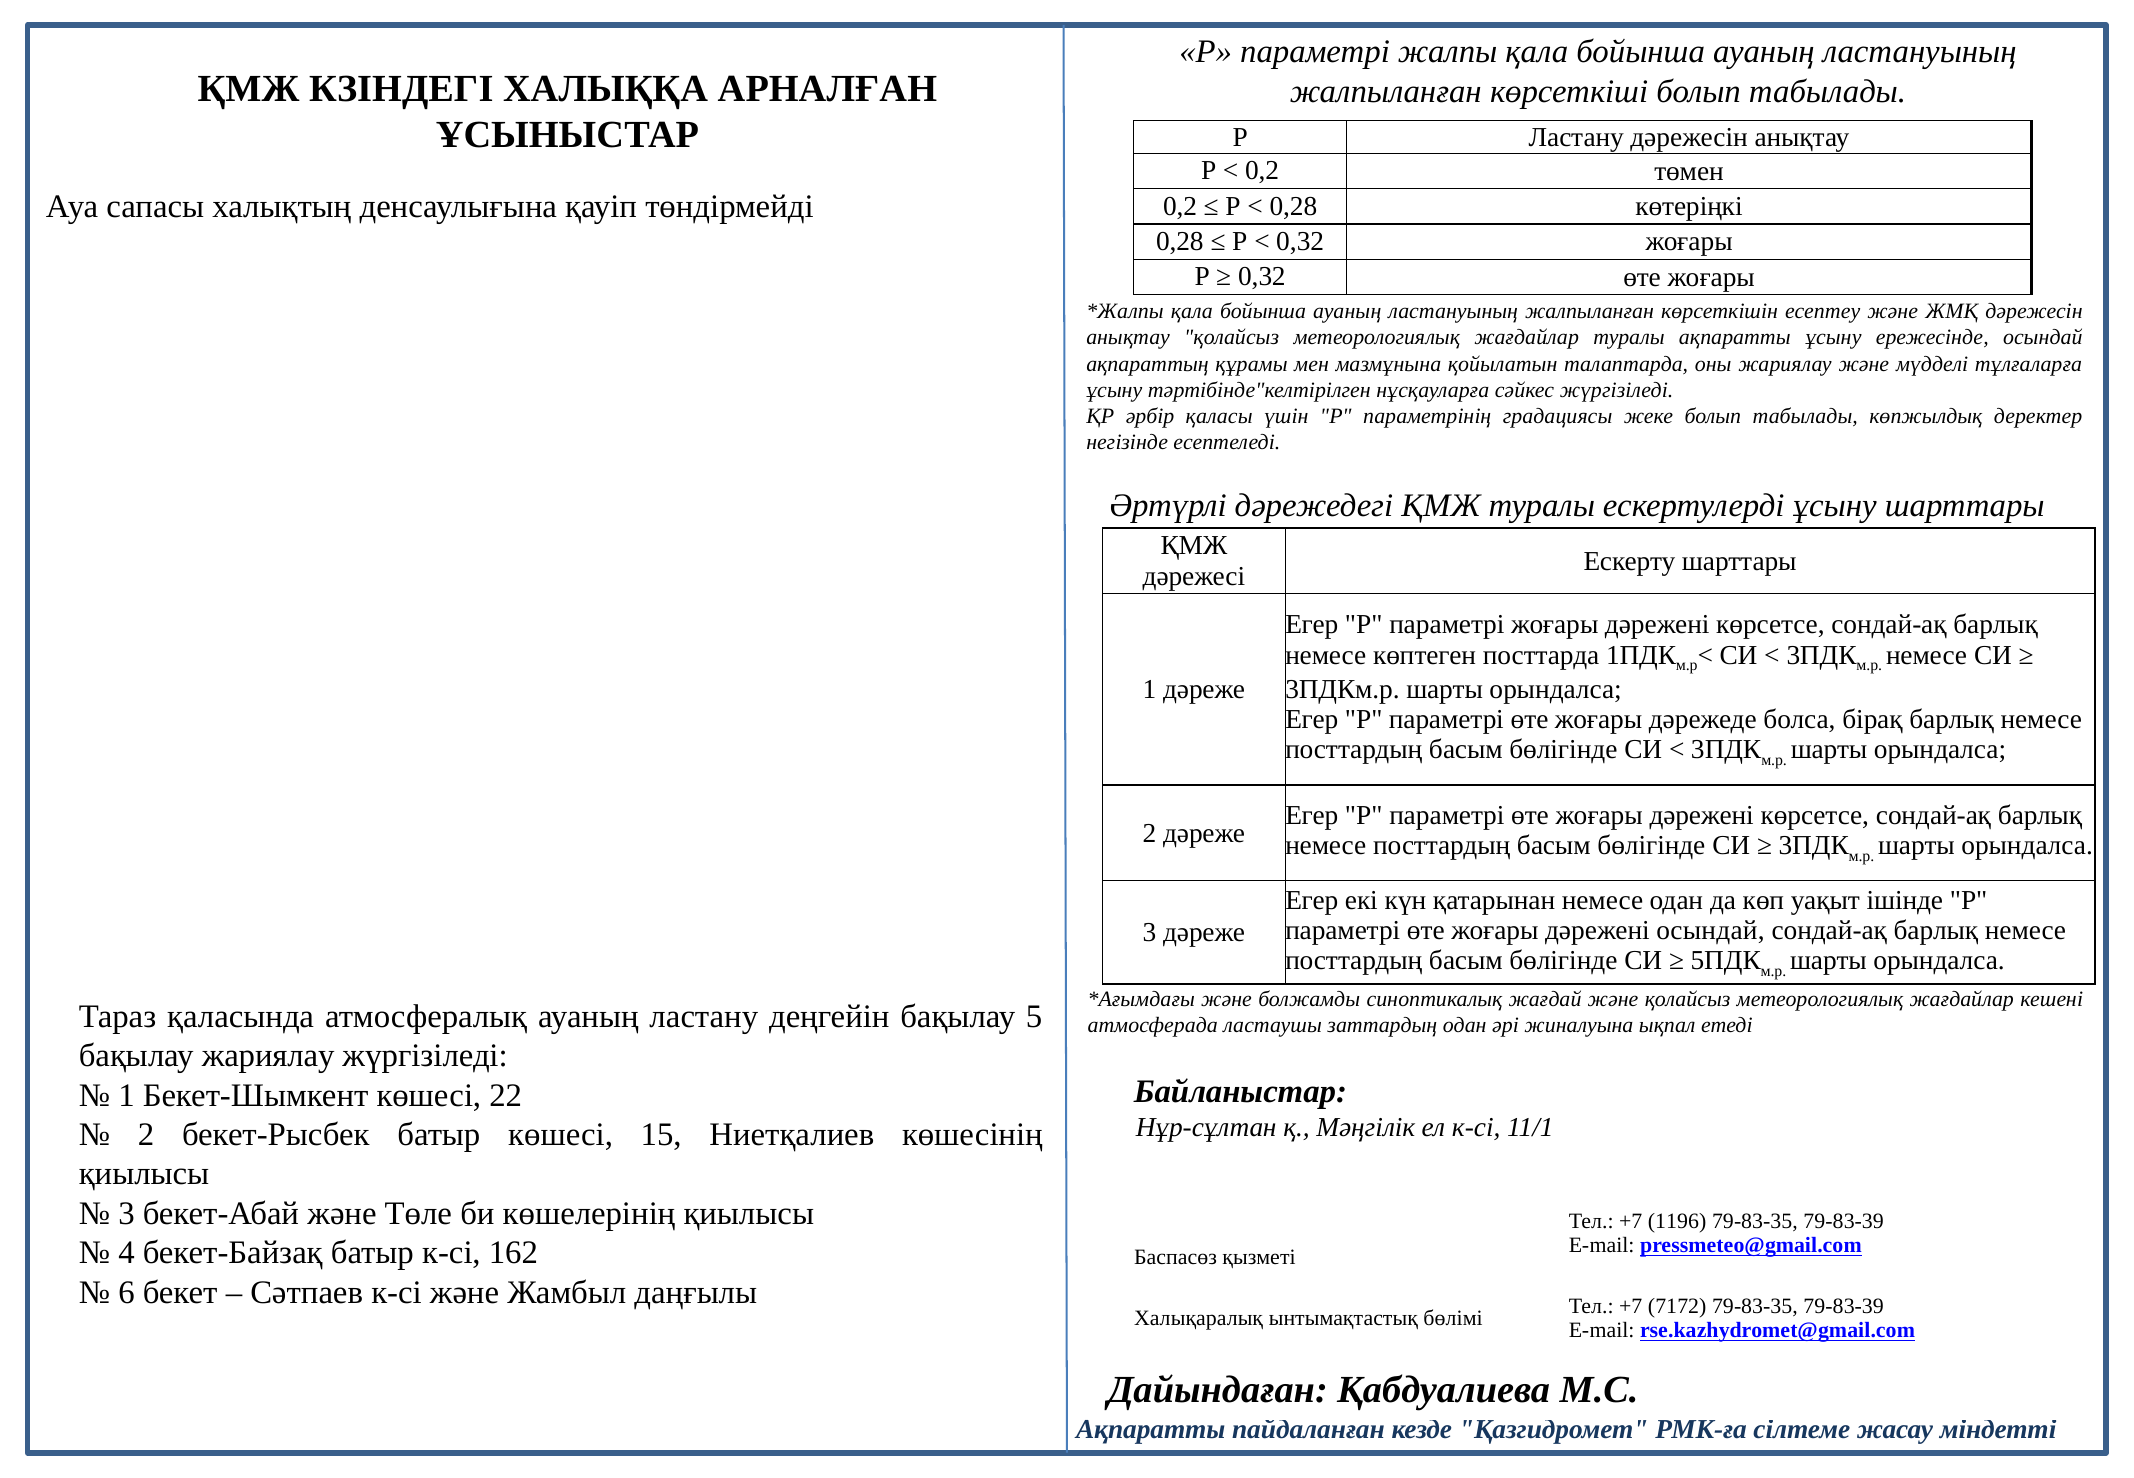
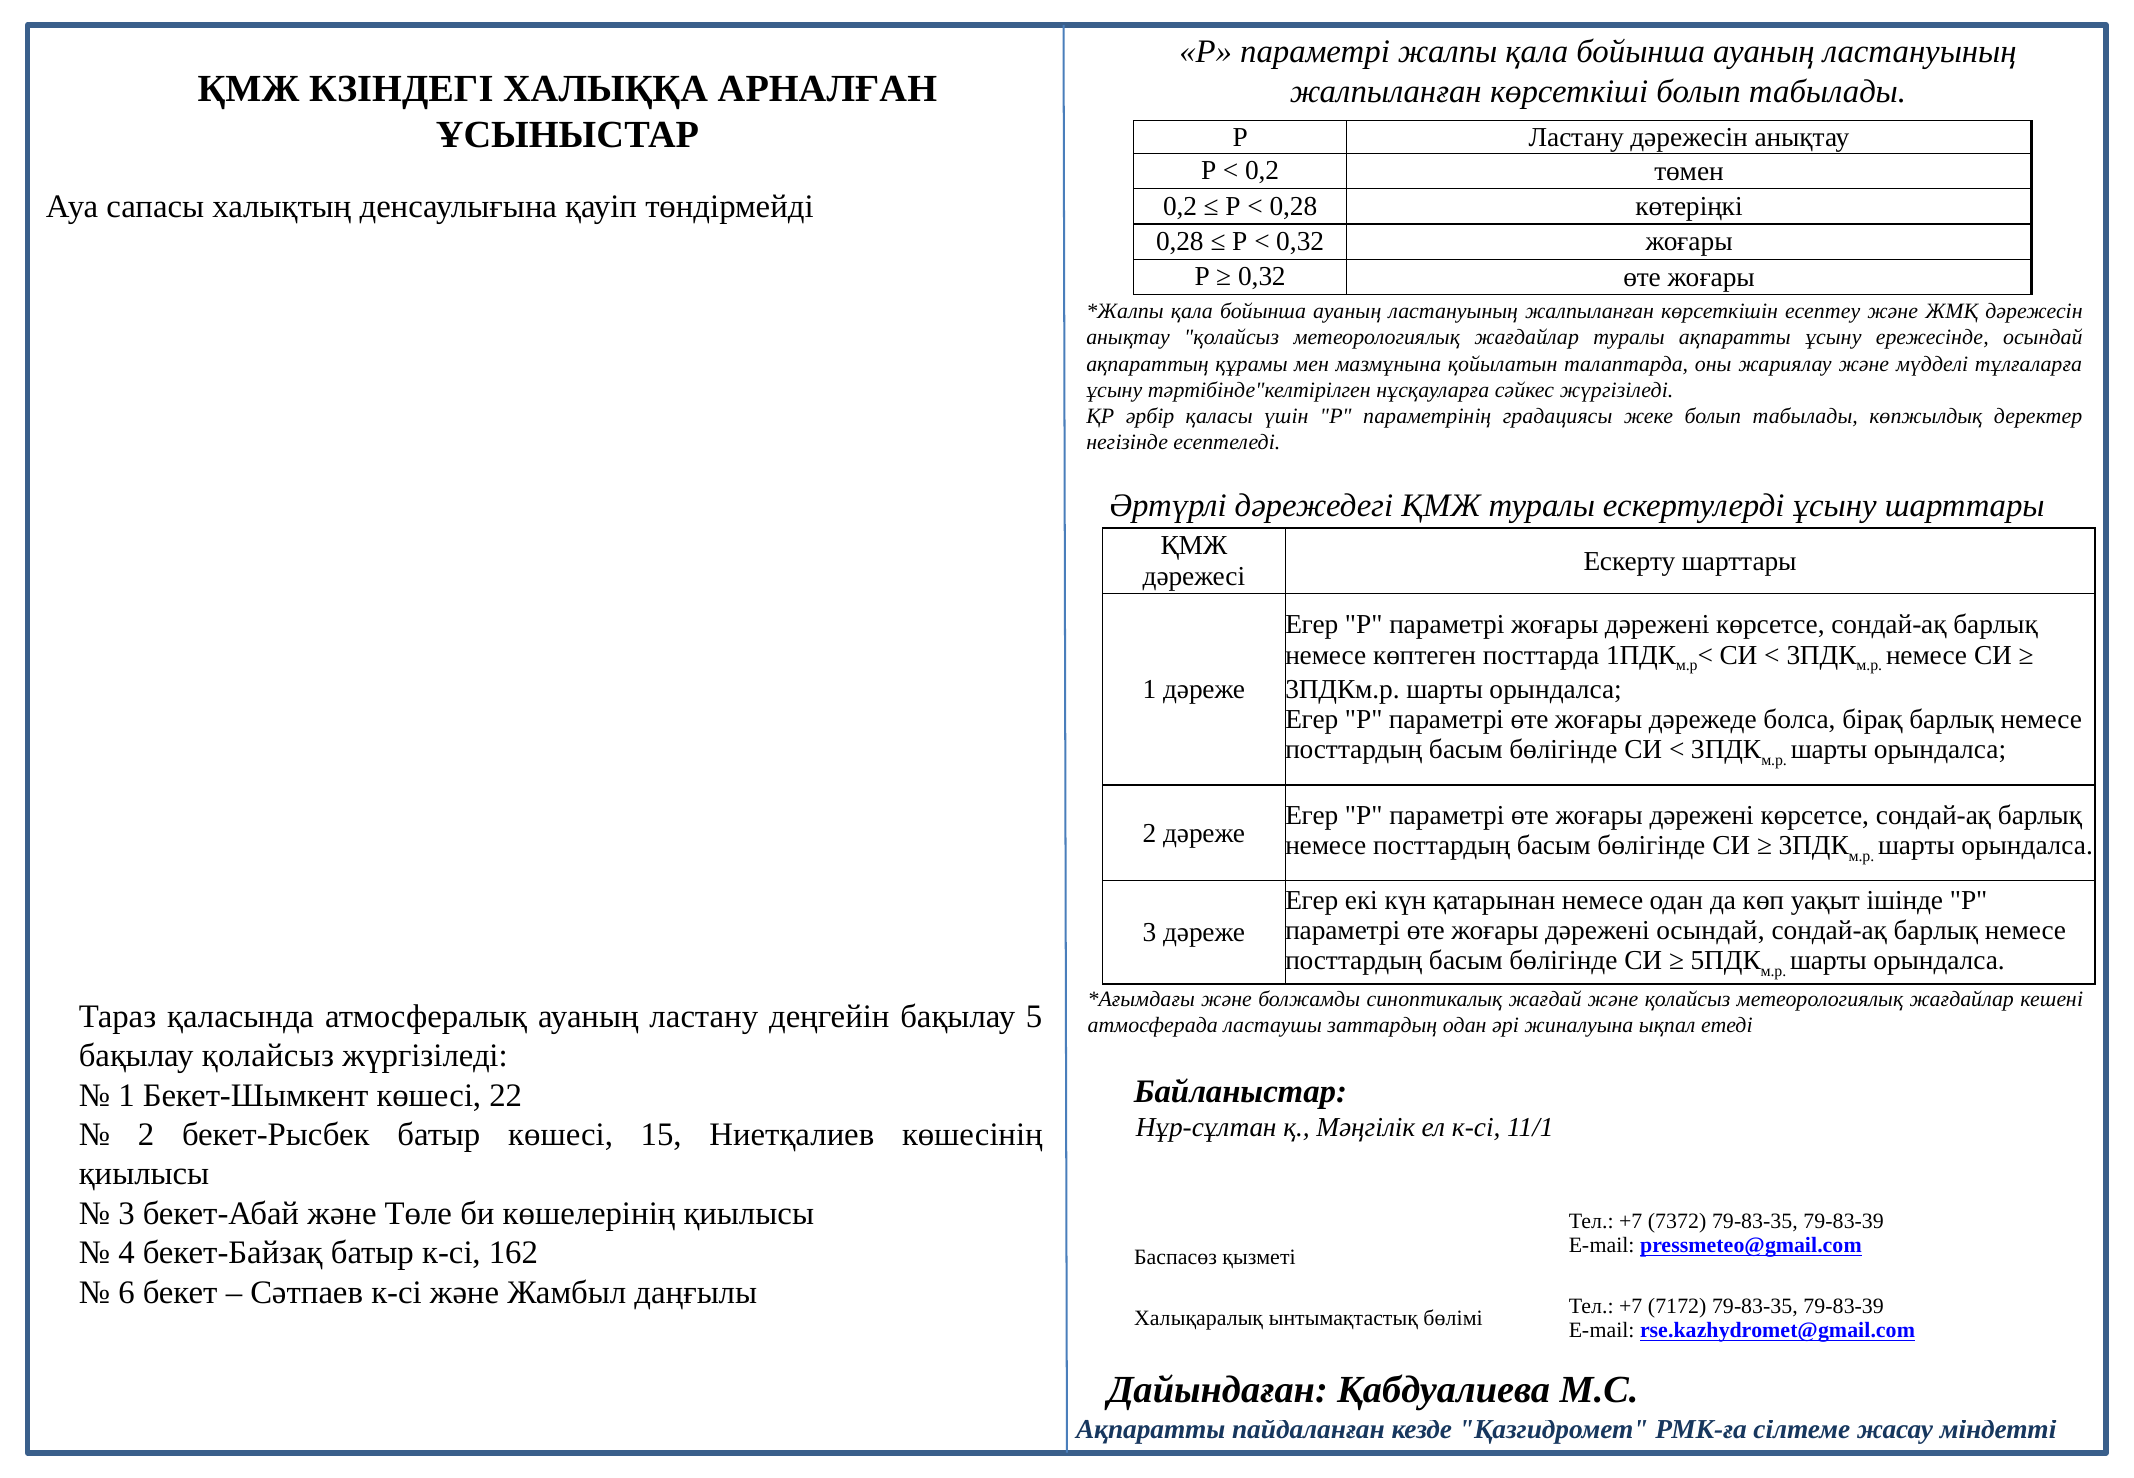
бақылау жариялау: жариялау -> қолайсыз
1196: 1196 -> 7372
